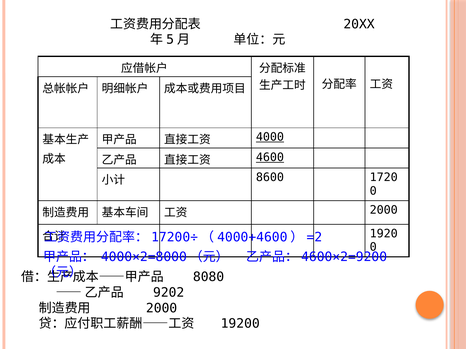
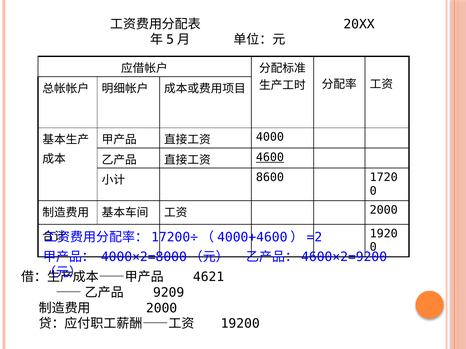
4000 underline: present -> none
8080: 8080 -> 4621
9202: 9202 -> 9209
